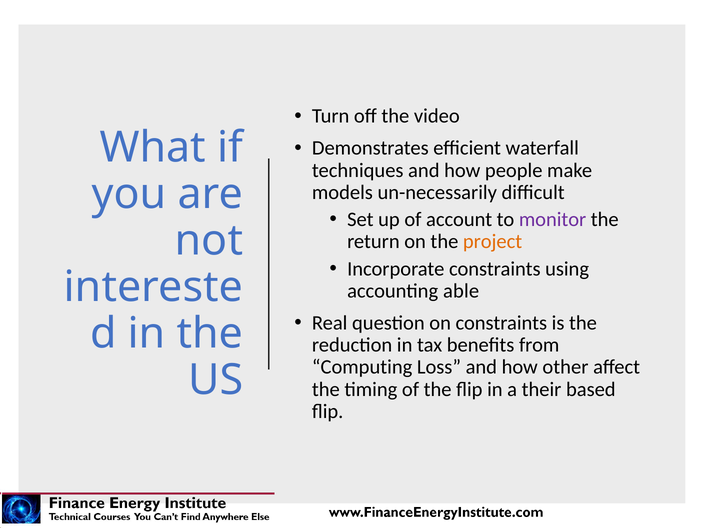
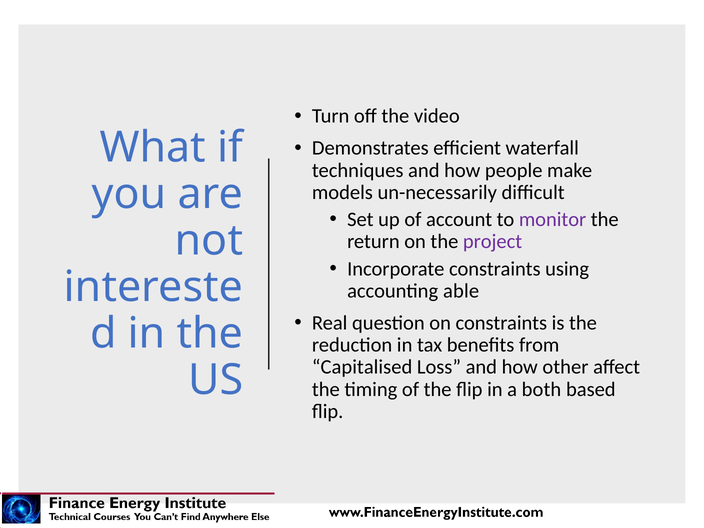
project colour: orange -> purple
Computing: Computing -> Capitalised
their: their -> both
